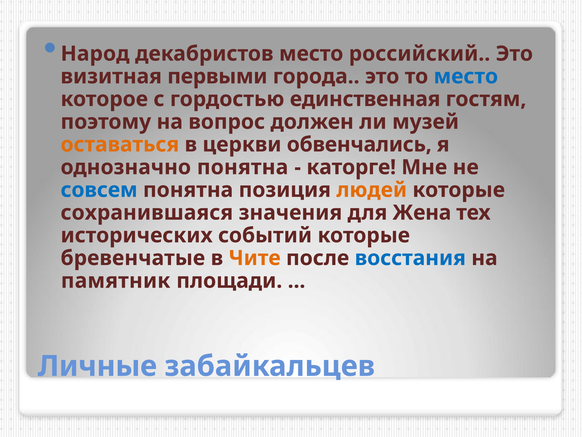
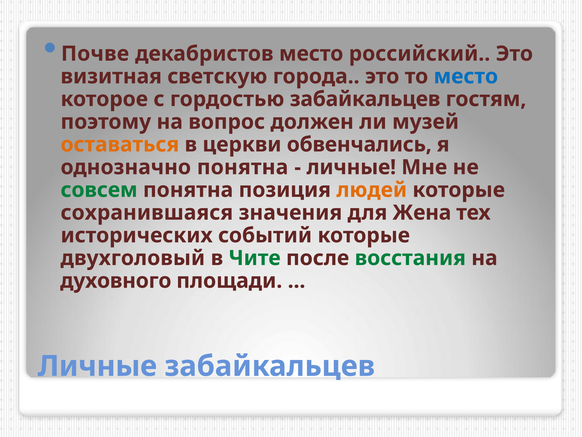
Народ: Народ -> Почве
первыми: первыми -> светскую
гордостью единственная: единственная -> забайкальцев
каторге at (351, 167): каторге -> личные
совсем colour: blue -> green
бревенчатые: бревенчатые -> двухголовый
Чите colour: orange -> green
восстания colour: blue -> green
памятник: памятник -> духовного
